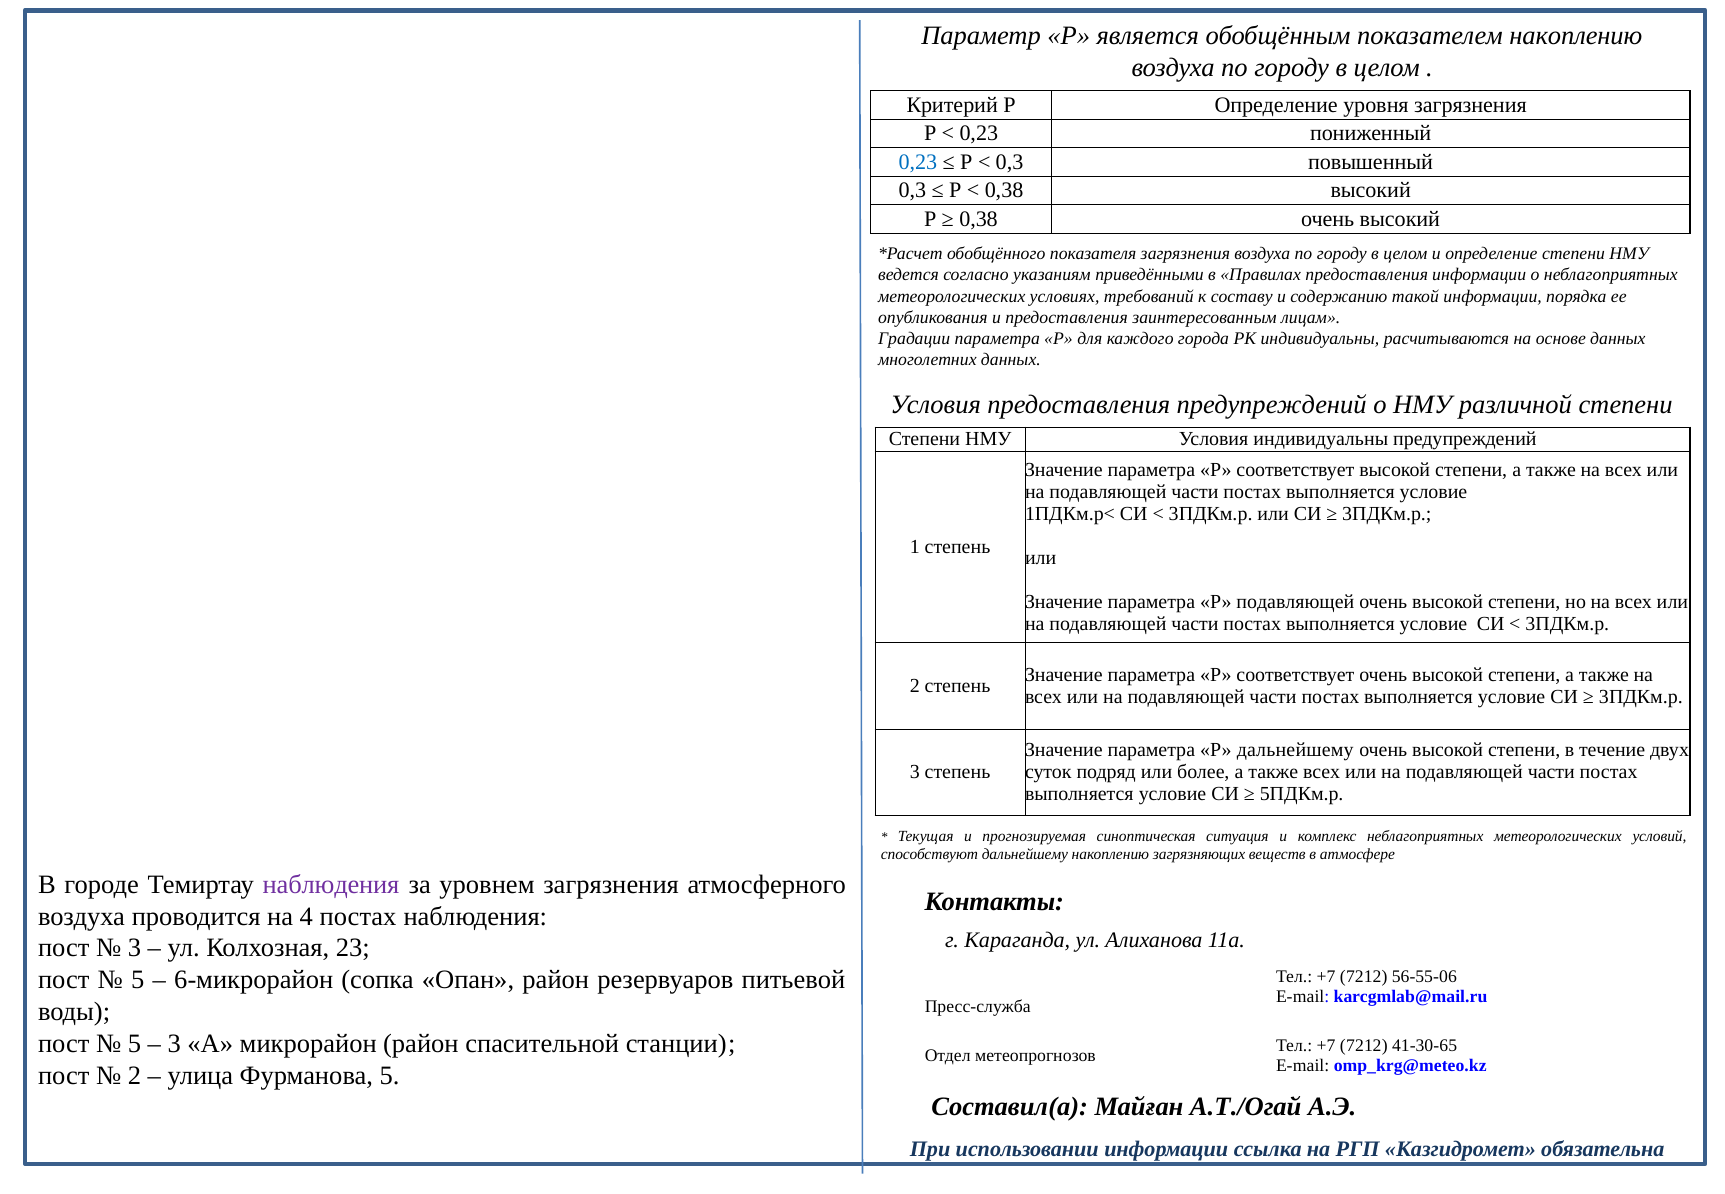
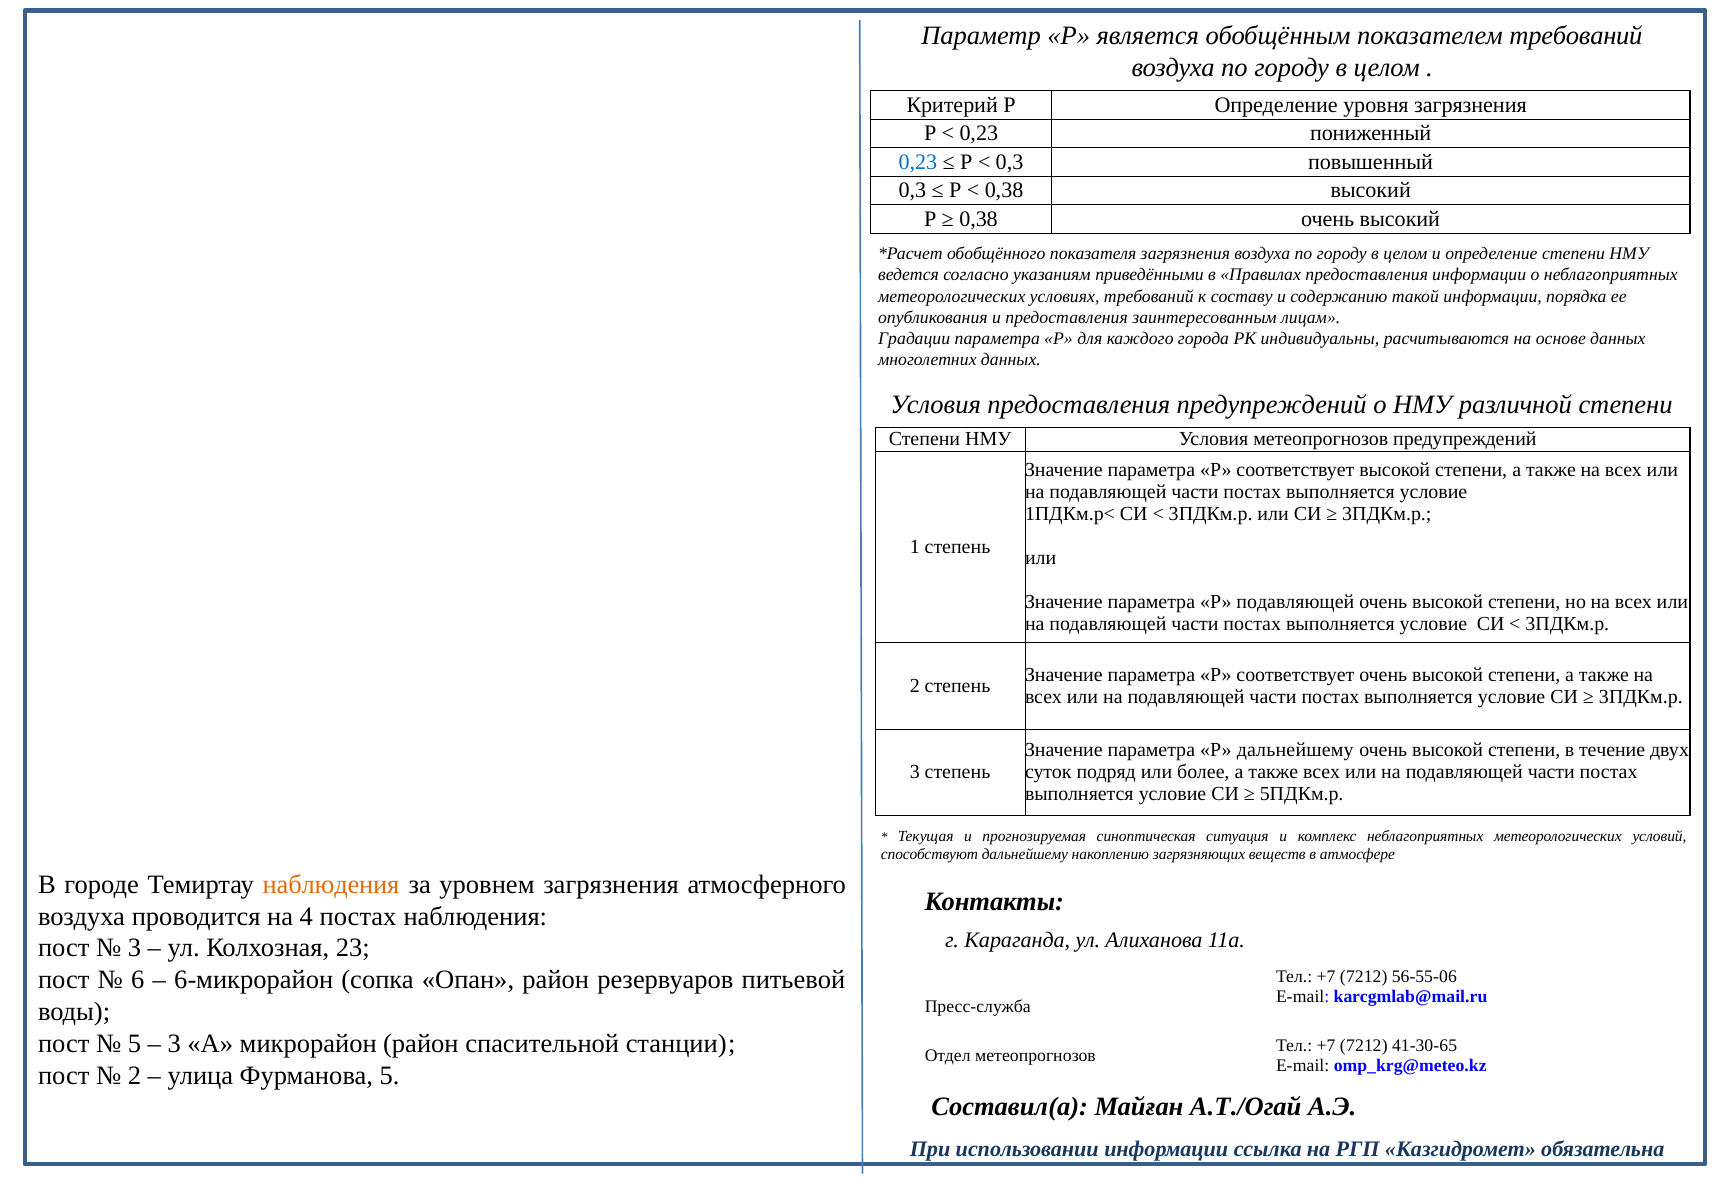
показателем накоплению: накоплению -> требований
Условия индивидуальны: индивидуальны -> метеопрогнозов
наблюдения at (331, 885) colour: purple -> orange
5 at (138, 980): 5 -> 6
